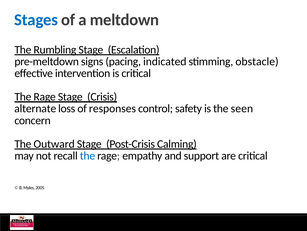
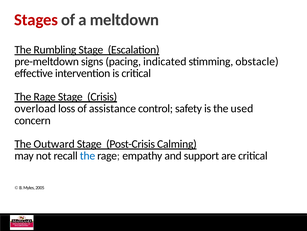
Stages colour: blue -> red
alternate: alternate -> overload
responses: responses -> assistance
seen: seen -> used
